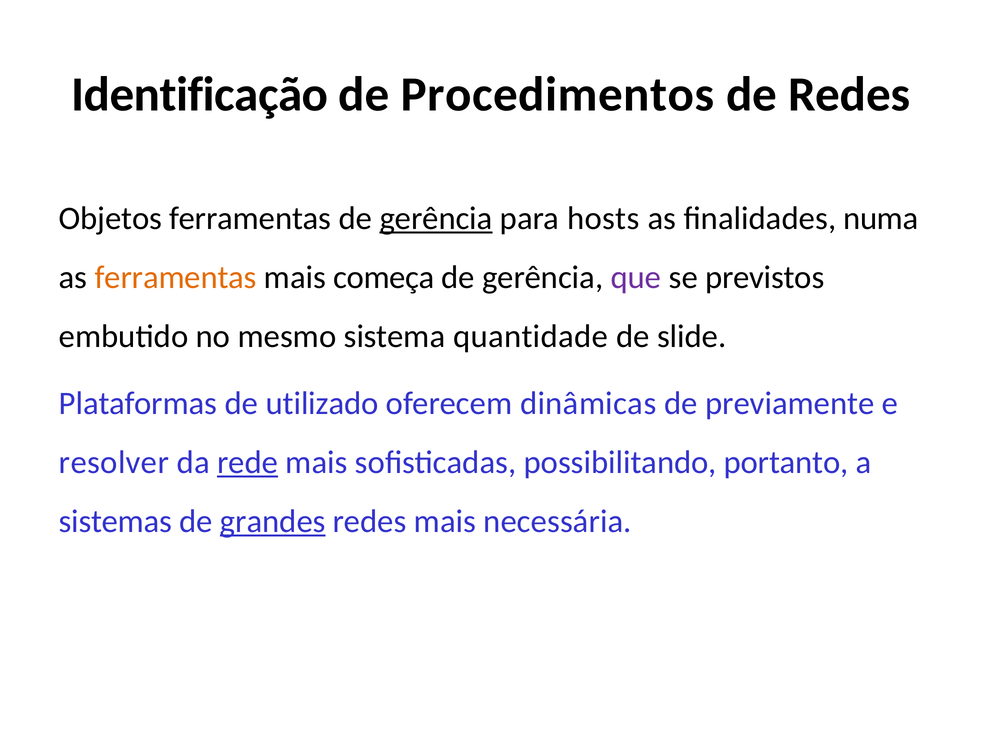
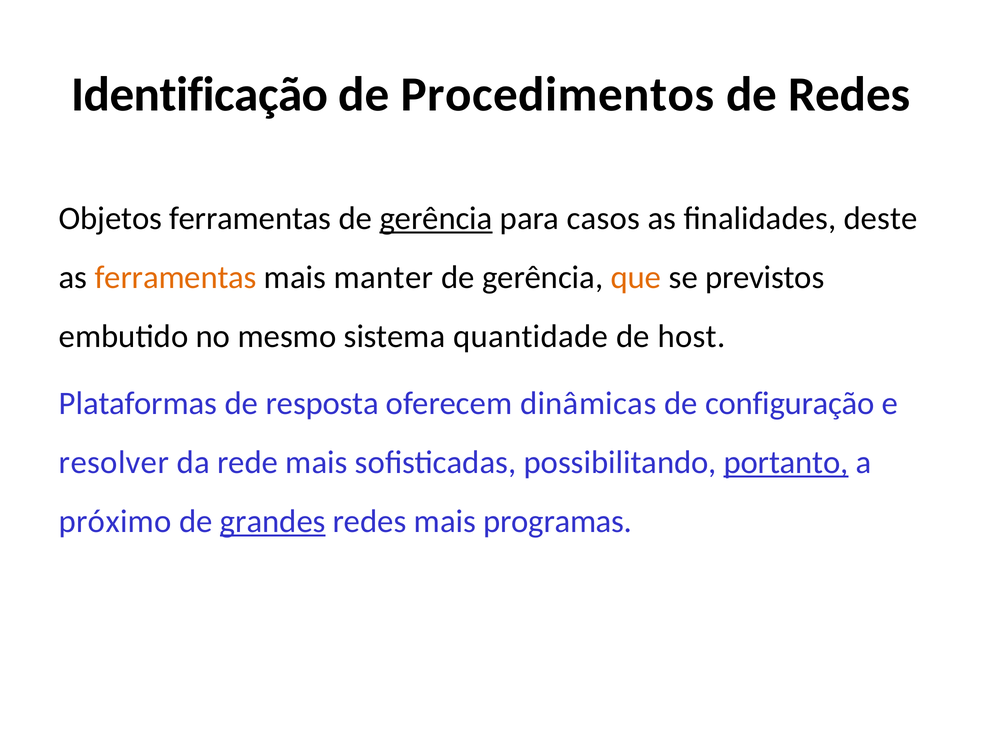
hosts: hosts -> casos
numa: numa -> deste
começa: começa -> manter
que colour: purple -> orange
slide: slide -> host
utilizado: utilizado -> resposta
previamente: previamente -> configuração
rede underline: present -> none
portanto underline: none -> present
sistemas: sistemas -> próximo
necessária: necessária -> programas
